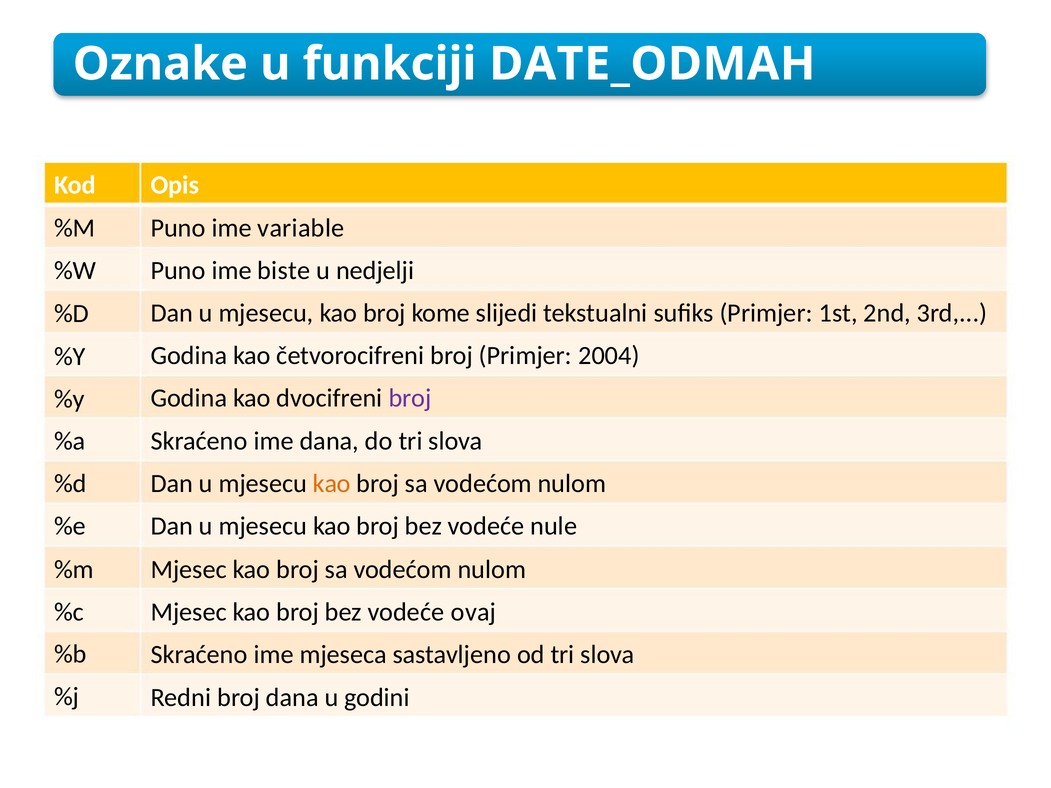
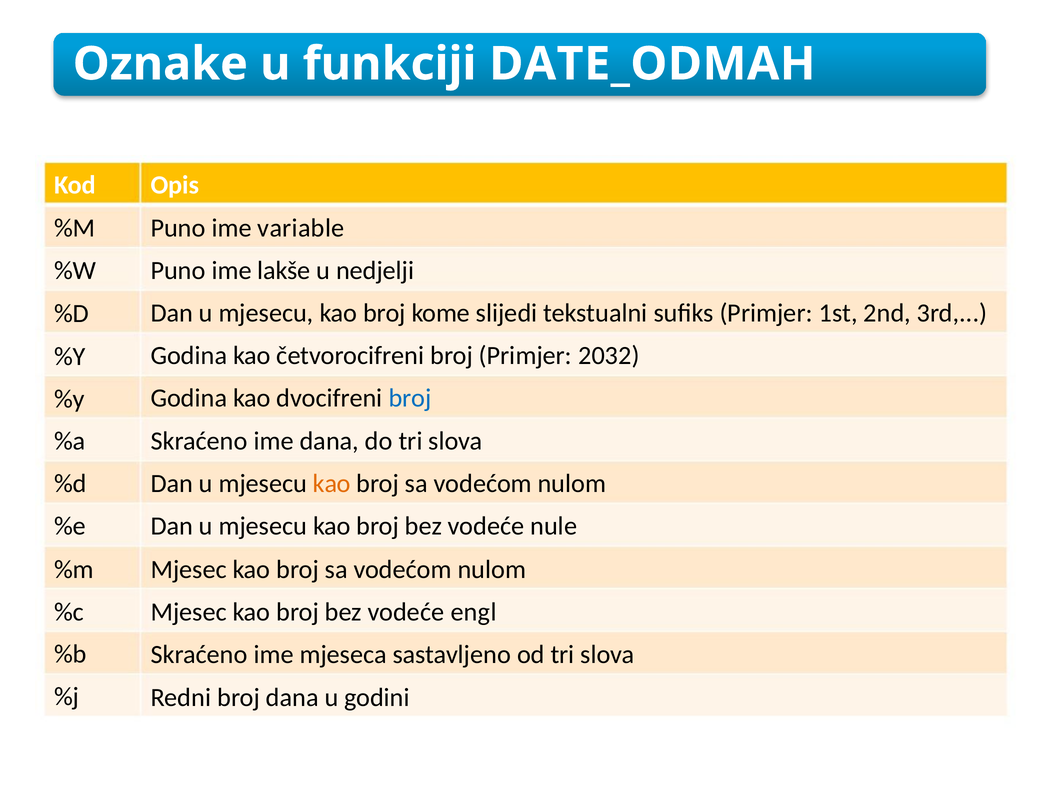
biste: biste -> lakše
2004: 2004 -> 2032
broj at (410, 398) colour: purple -> blue
ovaj: ovaj -> engl
